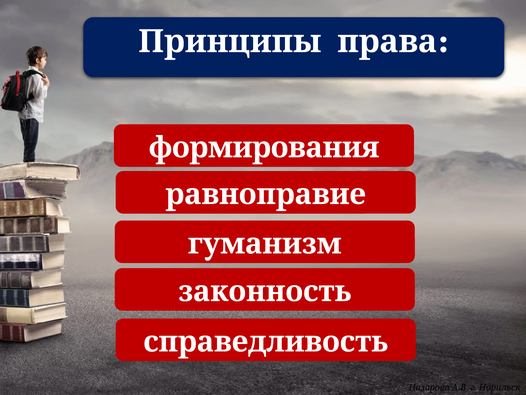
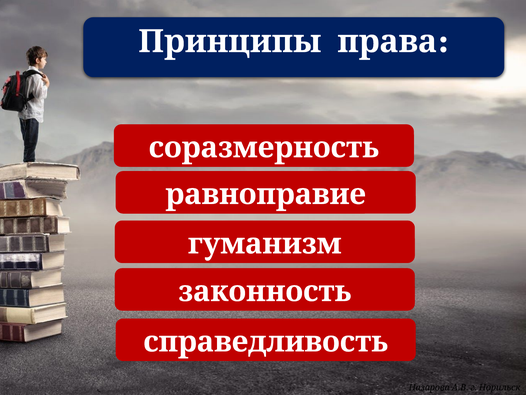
формирования: формирования -> соразмерность
